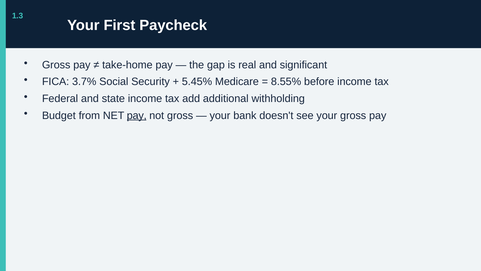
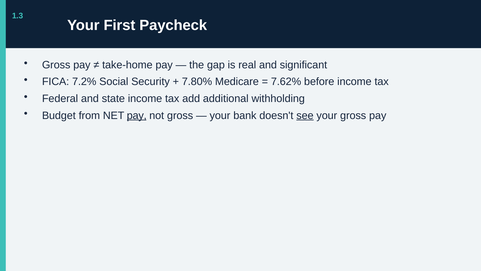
3.7%: 3.7% -> 7.2%
5.45%: 5.45% -> 7.80%
8.55%: 8.55% -> 7.62%
see underline: none -> present
